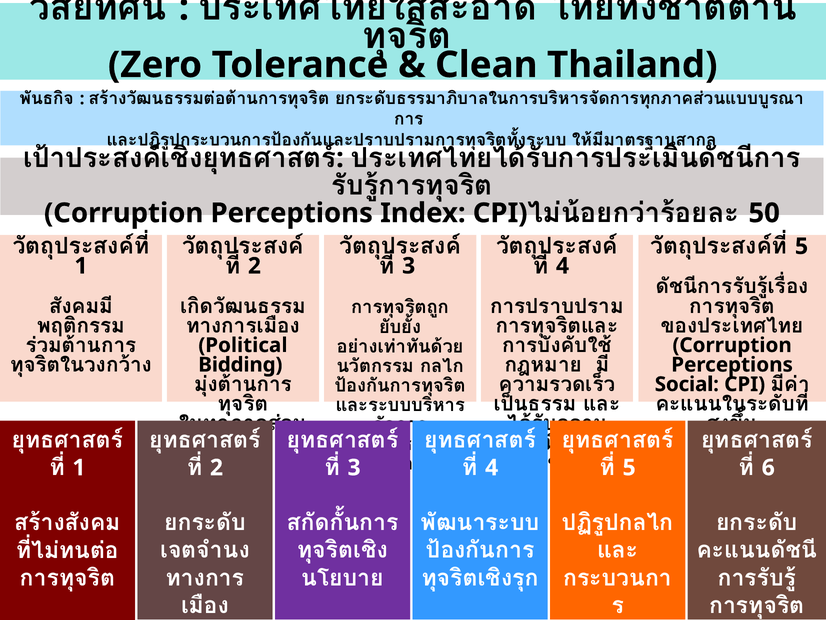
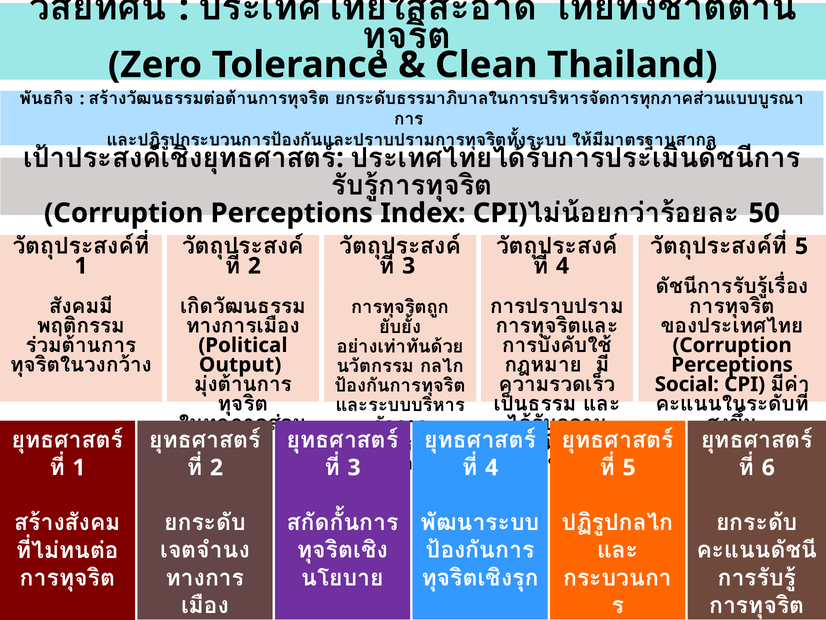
Bidding: Bidding -> Output
